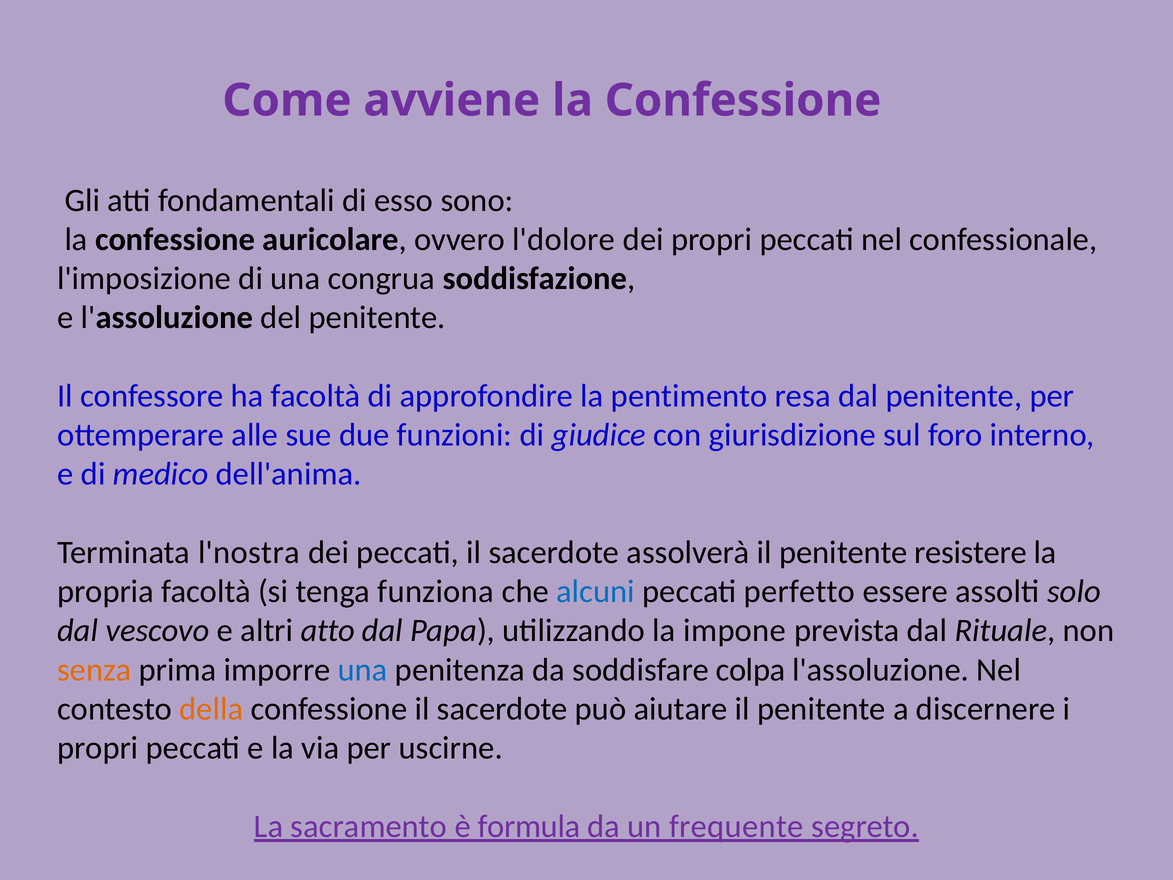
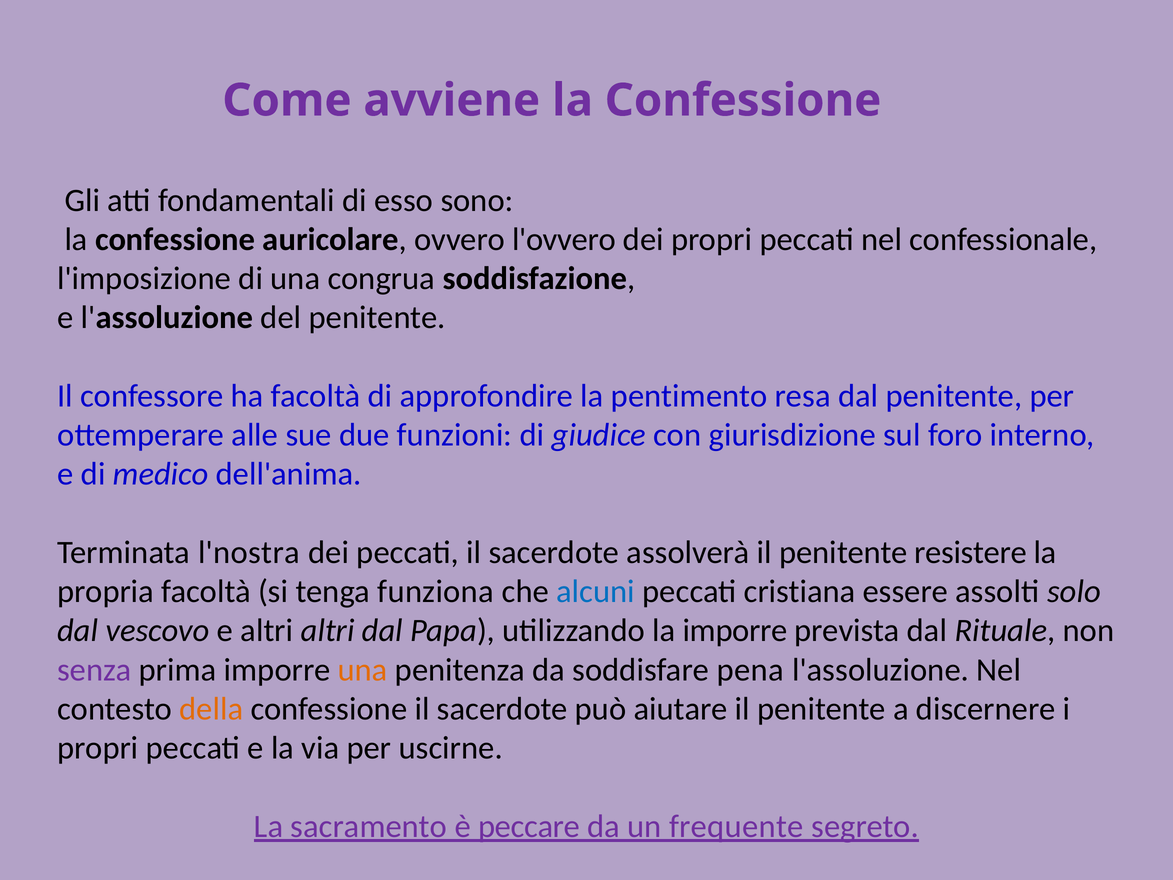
l'dolore: l'dolore -> l'ovvero
perfetto: perfetto -> cristiana
altri atto: atto -> altri
la impone: impone -> imporre
senza colour: orange -> purple
una at (363, 670) colour: blue -> orange
colpa: colpa -> pena
formula: formula -> peccare
